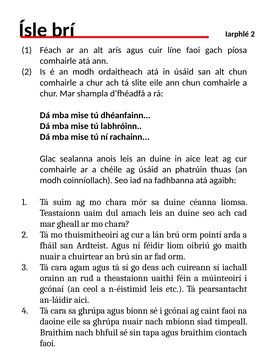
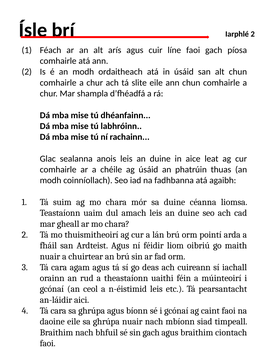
sin tapa: tapa -> gach
